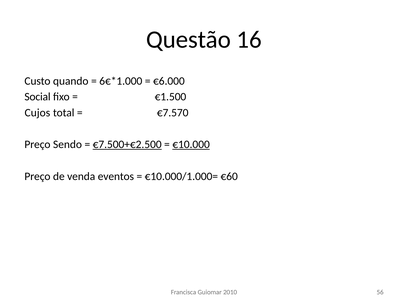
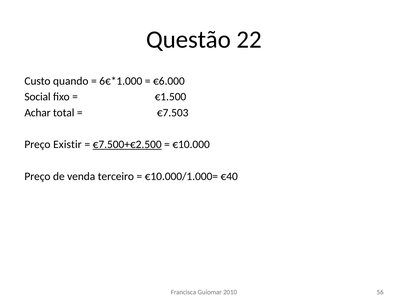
16: 16 -> 22
Cujos: Cujos -> Achar
€7.570: €7.570 -> €7.503
Sendo: Sendo -> Existir
€10.000 underline: present -> none
eventos: eventos -> terceiro
€60: €60 -> €40
